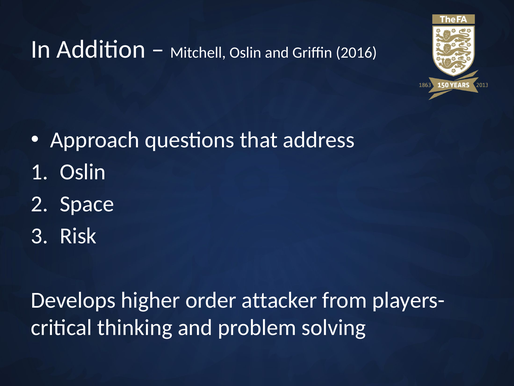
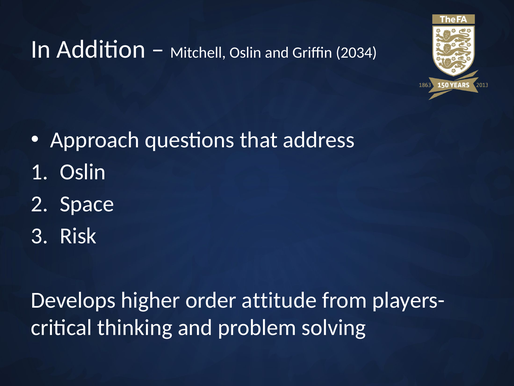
2016: 2016 -> 2034
attacker: attacker -> attitude
